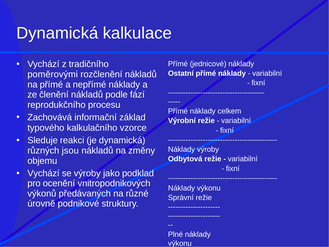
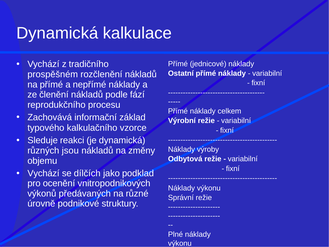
poměrovými: poměrovými -> prospěšném
se výroby: výroby -> dílčích
